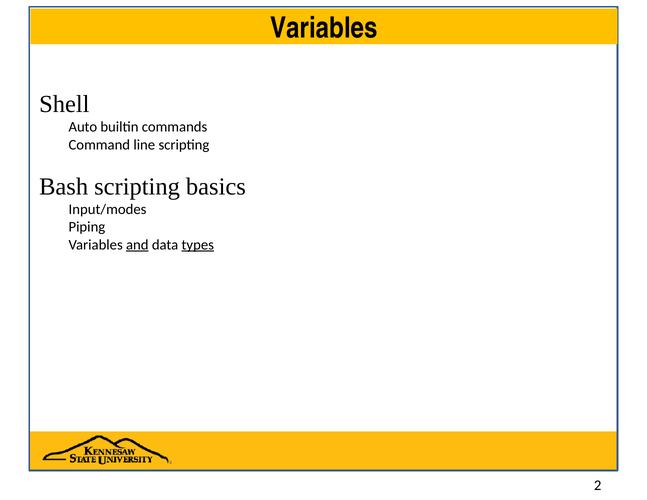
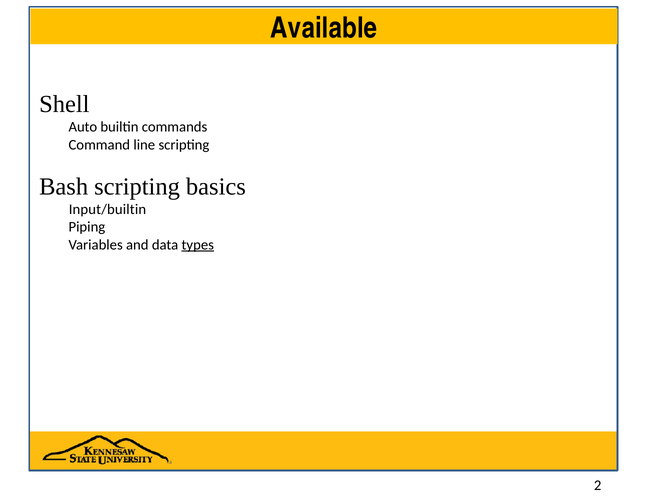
Variables at (324, 28): Variables -> Available
Input/modes: Input/modes -> Input/builtin
and underline: present -> none
